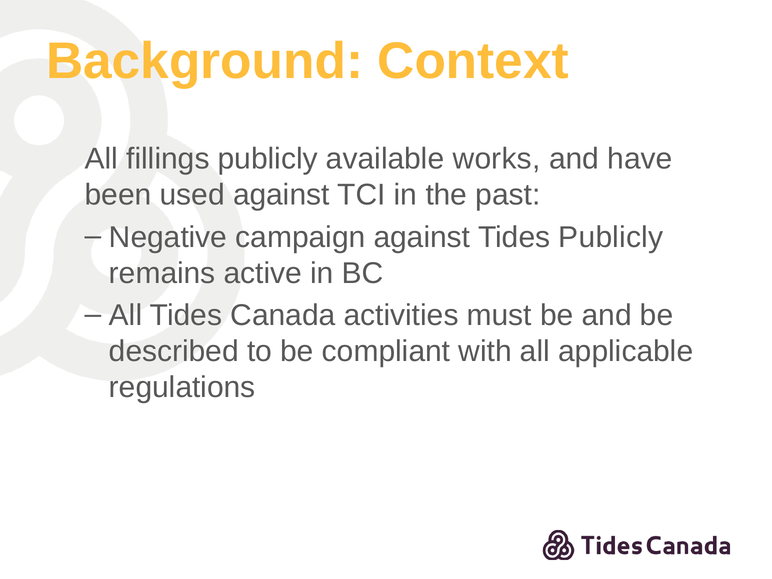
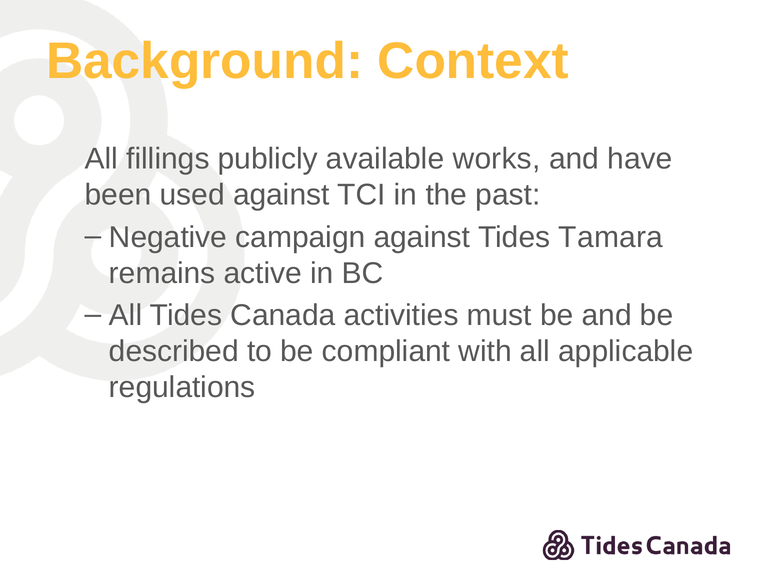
Tides Publicly: Publicly -> Tamara
